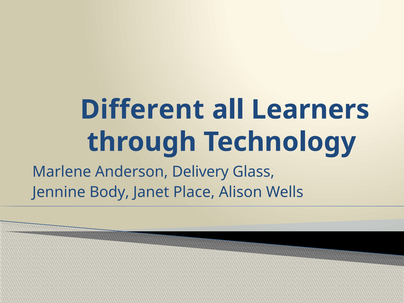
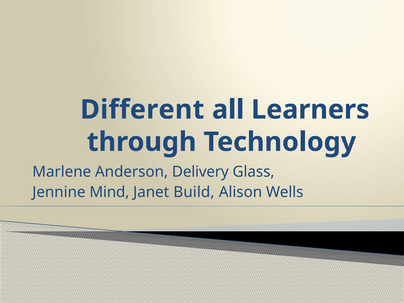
Body: Body -> Mind
Place: Place -> Build
